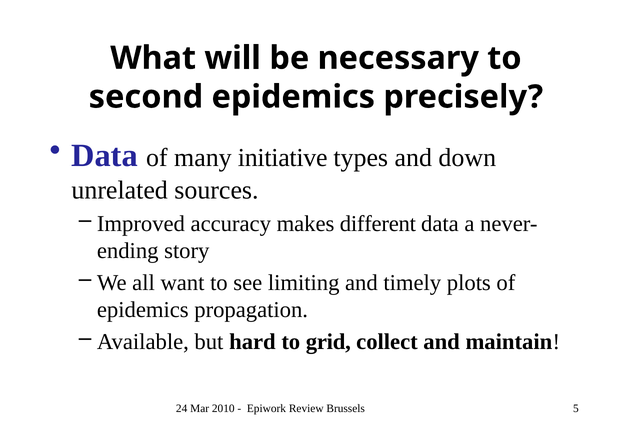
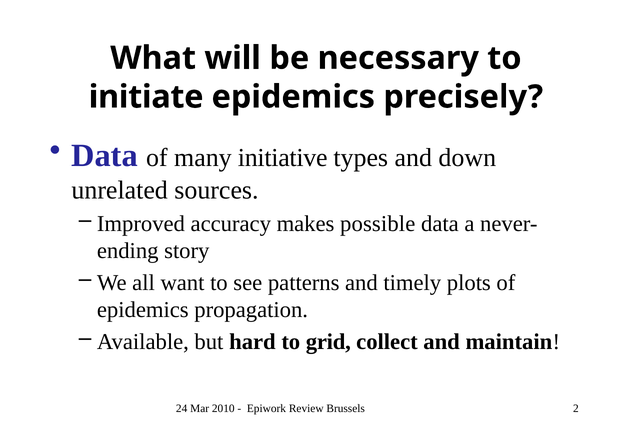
second: second -> initiate
different: different -> possible
limiting: limiting -> patterns
5: 5 -> 2
